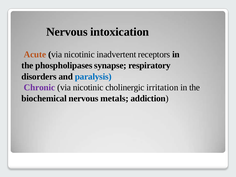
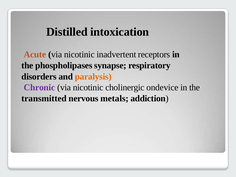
Nervous at (67, 32): Nervous -> Distilled
paralysis colour: blue -> orange
irritation: irritation -> ondevice
biochemical: biochemical -> transmitted
